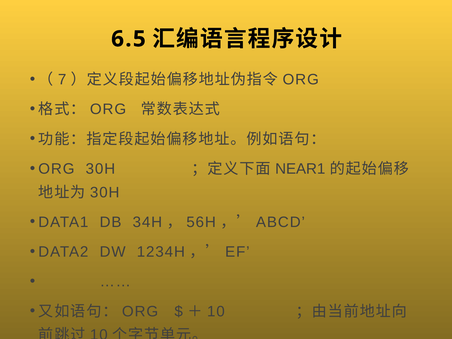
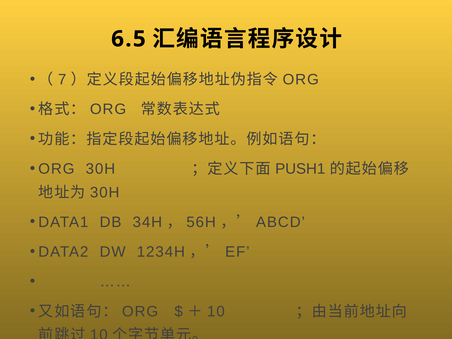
NEAR1: NEAR1 -> PUSH1
